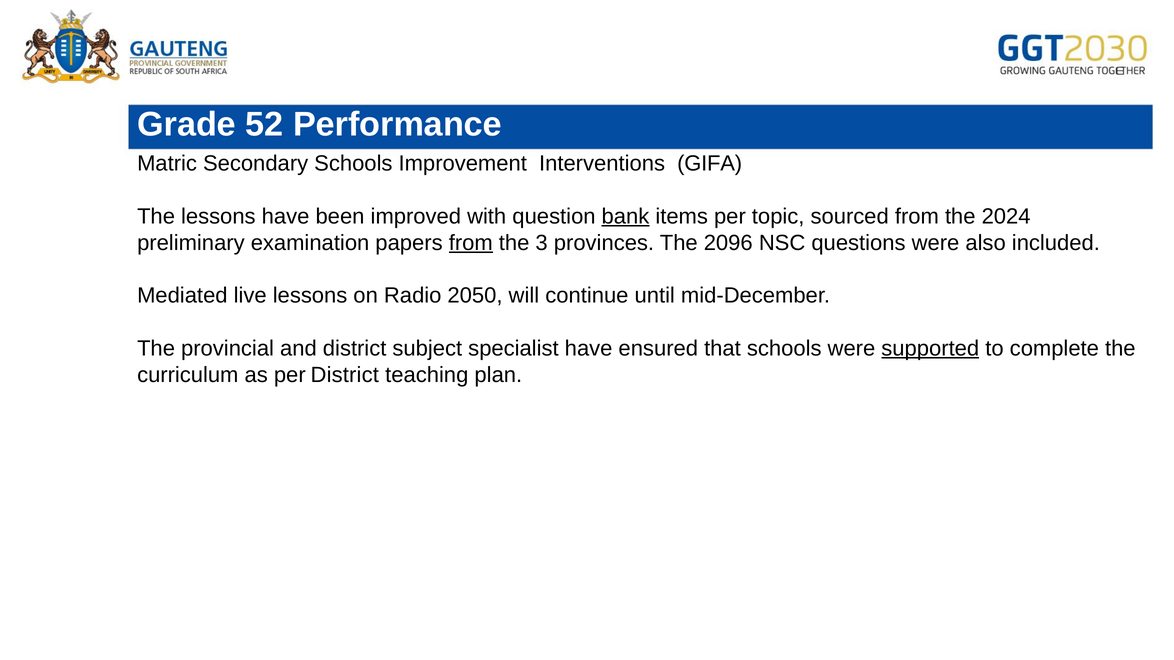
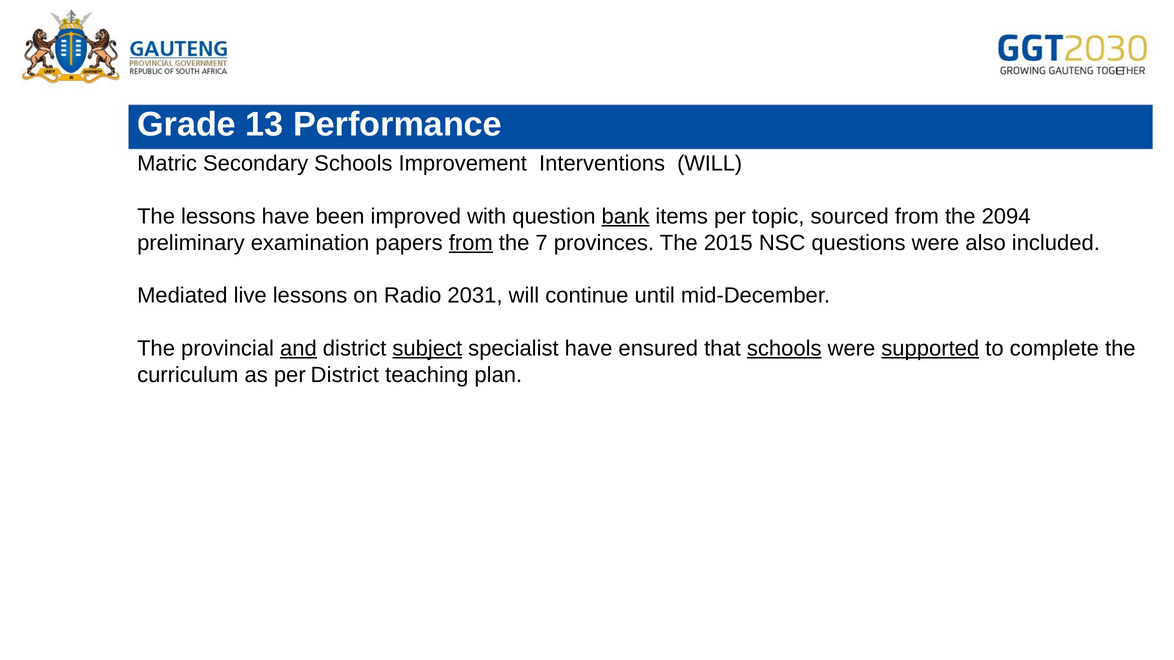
52: 52 -> 13
Interventions GIFA: GIFA -> WILL
2024: 2024 -> 2094
3: 3 -> 7
2096: 2096 -> 2015
2050: 2050 -> 2031
and underline: none -> present
subject underline: none -> present
schools at (784, 349) underline: none -> present
